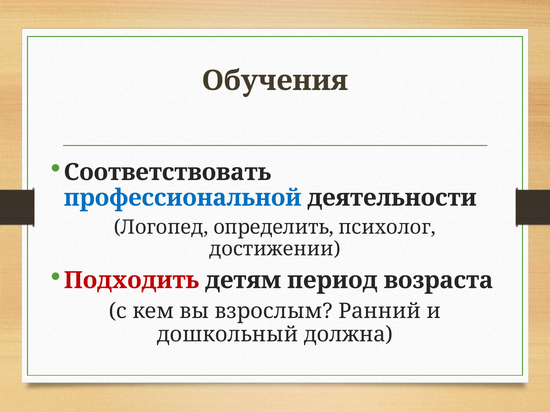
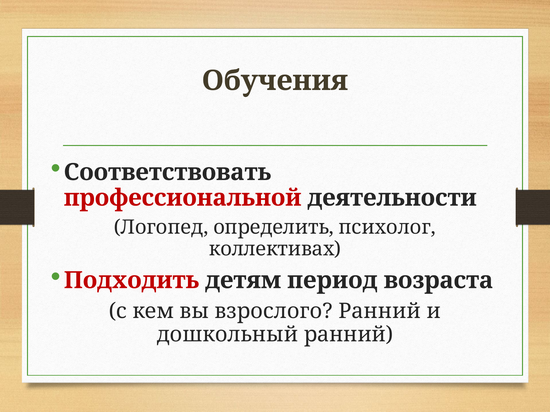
профессиональной colour: blue -> red
достижении: достижении -> коллективах
взрослым: взрослым -> взрослого
дошкольный должна: должна -> ранний
